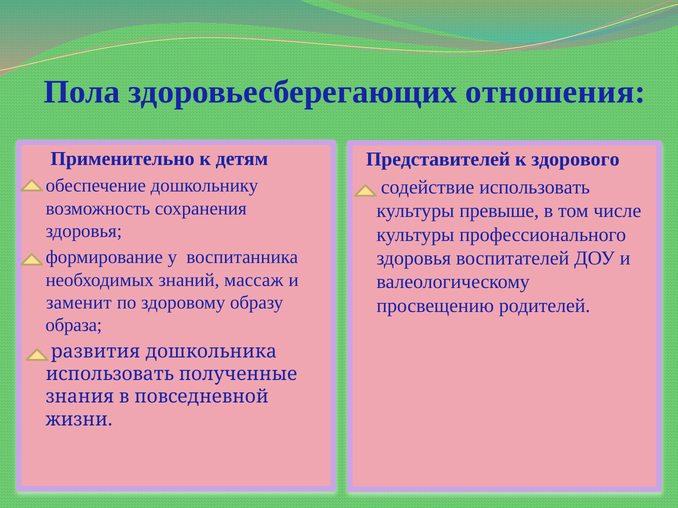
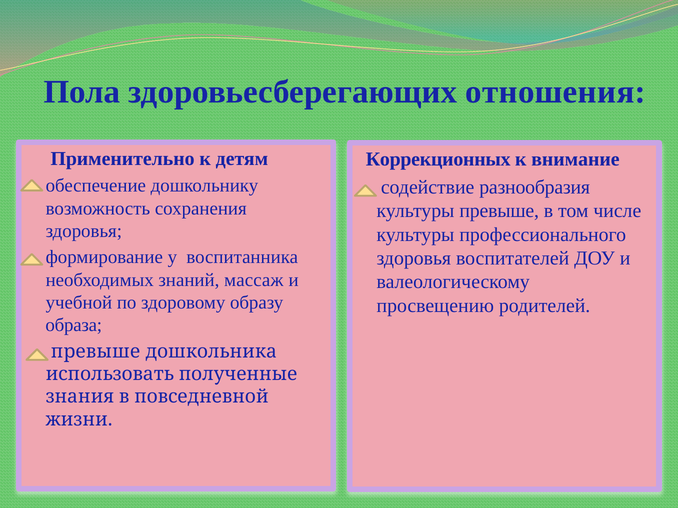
Представителей: Представителей -> Коррекционных
здорового: здорового -> внимание
содействие использовать: использовать -> разнообразия
заменит: заменит -> учебной
развития at (95, 352): развития -> превыше
